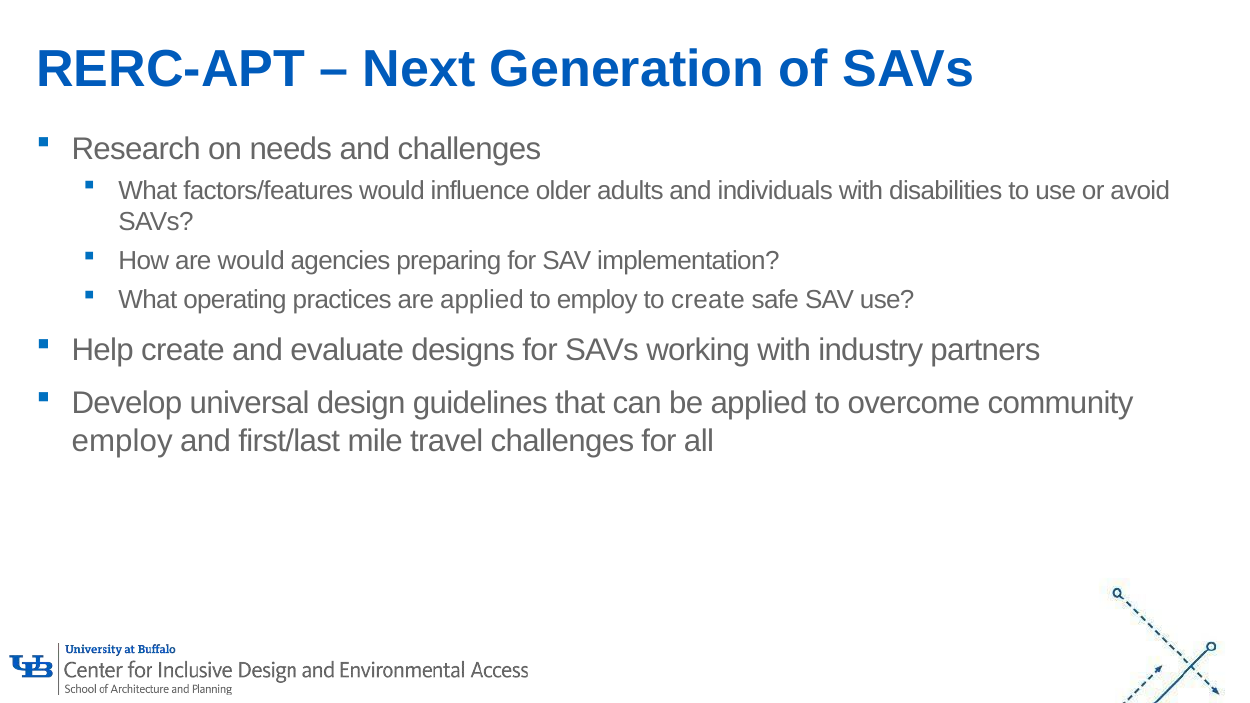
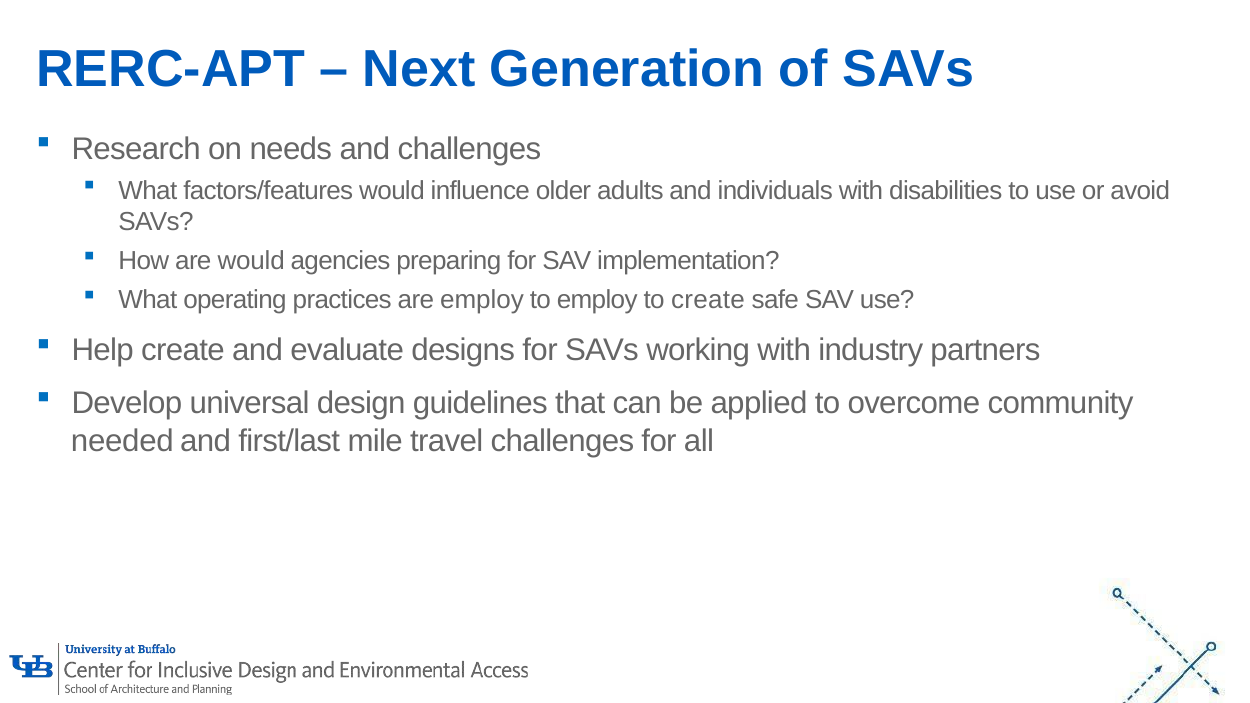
are applied: applied -> employ
employ at (122, 441): employ -> needed
